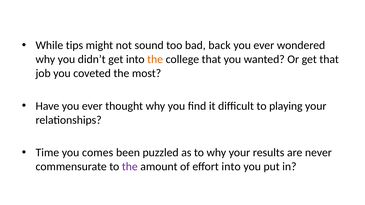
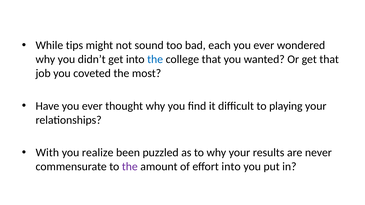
back: back -> each
the at (155, 59) colour: orange -> blue
Time: Time -> With
comes: comes -> realize
